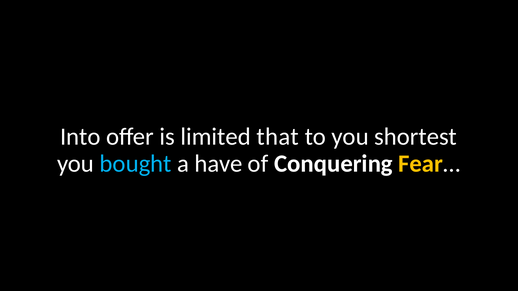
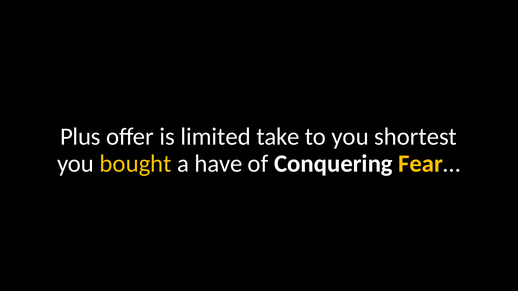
Into: Into -> Plus
that: that -> take
bought colour: light blue -> yellow
